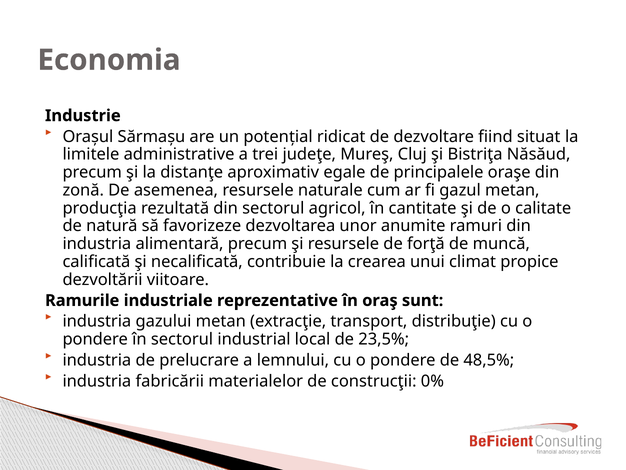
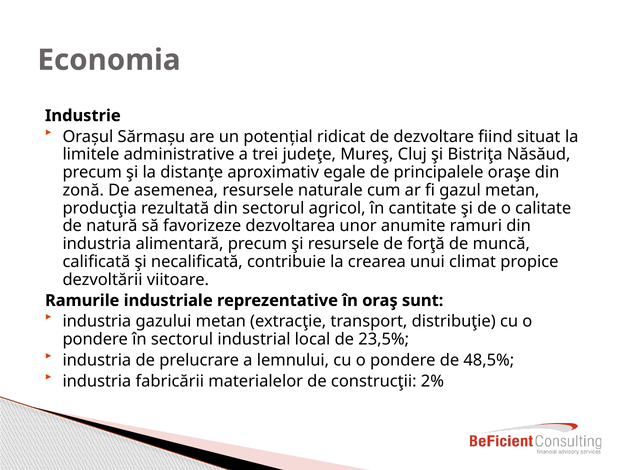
0%: 0% -> 2%
